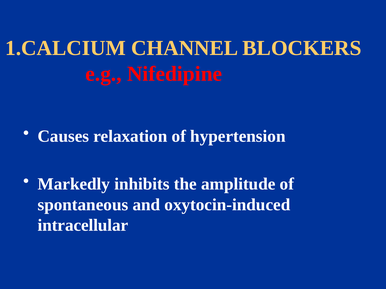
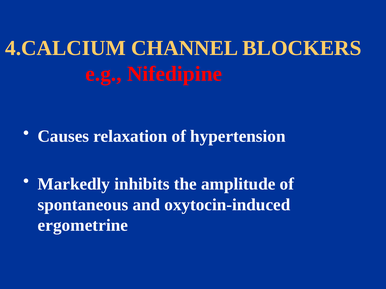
1.CALCIUM: 1.CALCIUM -> 4.CALCIUM
intracellular: intracellular -> ergometrine
